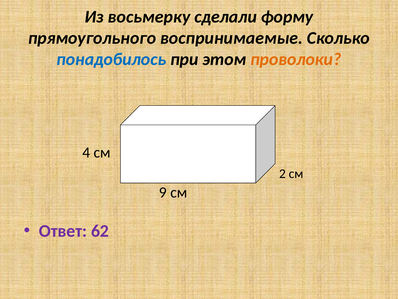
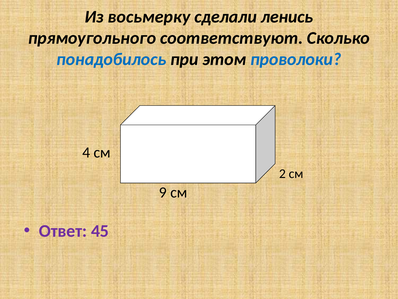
форму: форму -> ленись
воспринимаемые: воспринимаемые -> соответствуют
проволоки colour: orange -> blue
62: 62 -> 45
